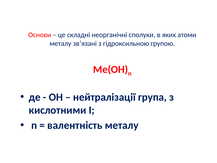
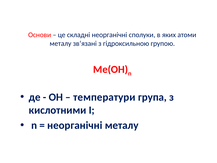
нейтралізації: нейтралізації -> температури
валентність at (75, 125): валентність -> неорганічні
